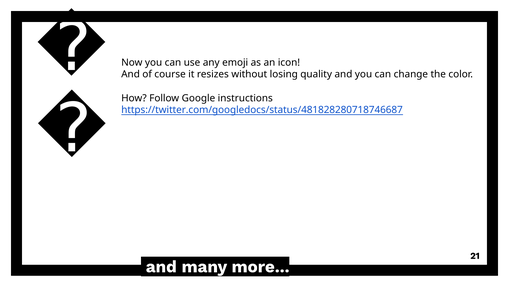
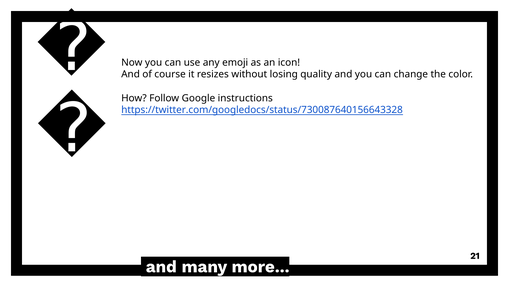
https://twitter.com/googledocs/status/481828280718746687: https://twitter.com/googledocs/status/481828280718746687 -> https://twitter.com/googledocs/status/730087640156643328
